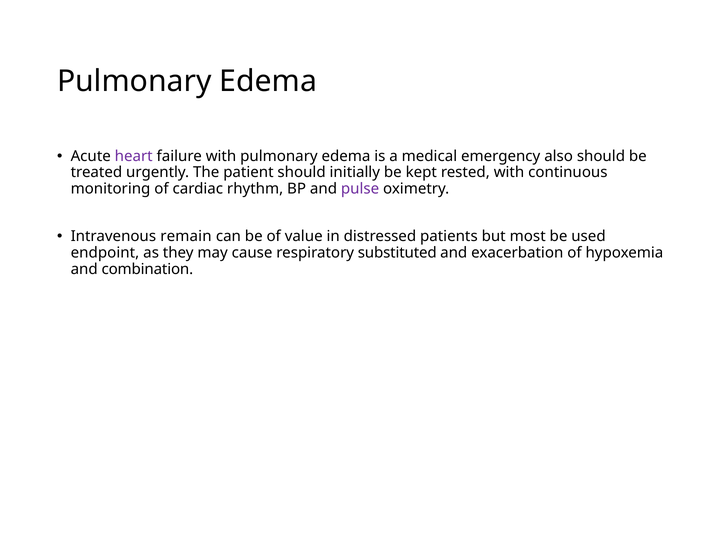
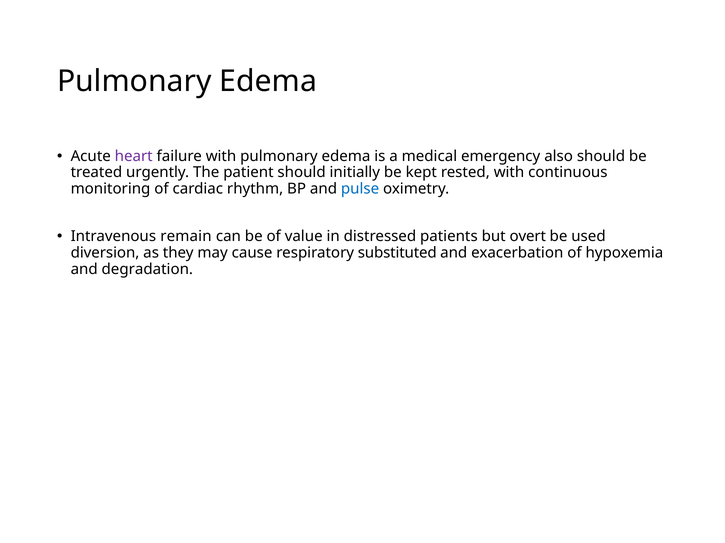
pulse colour: purple -> blue
most: most -> overt
endpoint: endpoint -> diversion
combination: combination -> degradation
